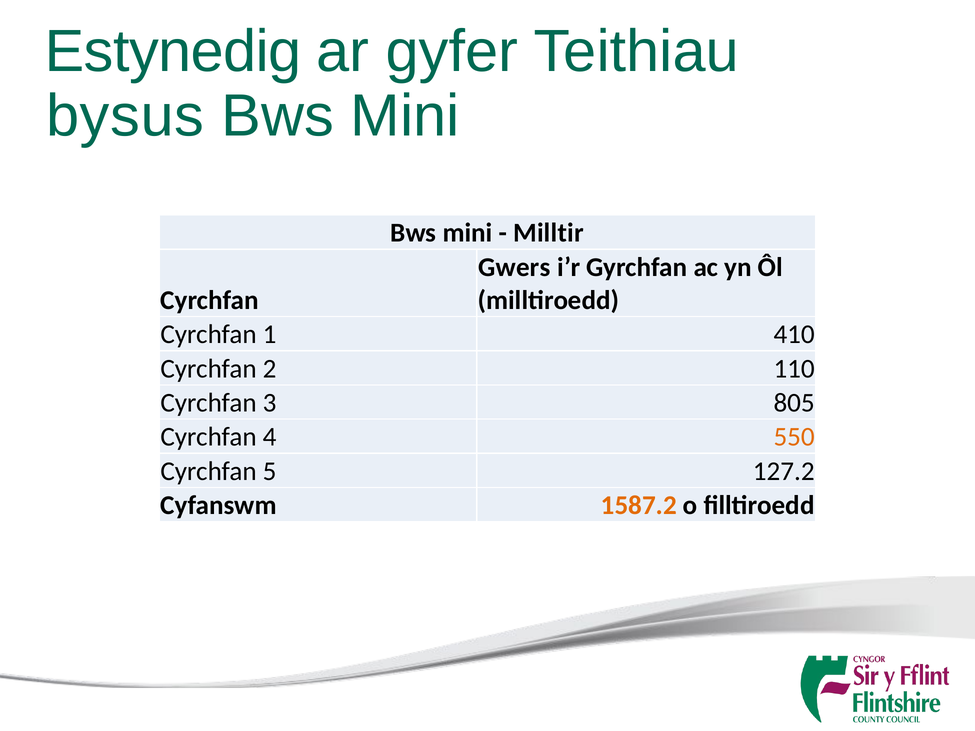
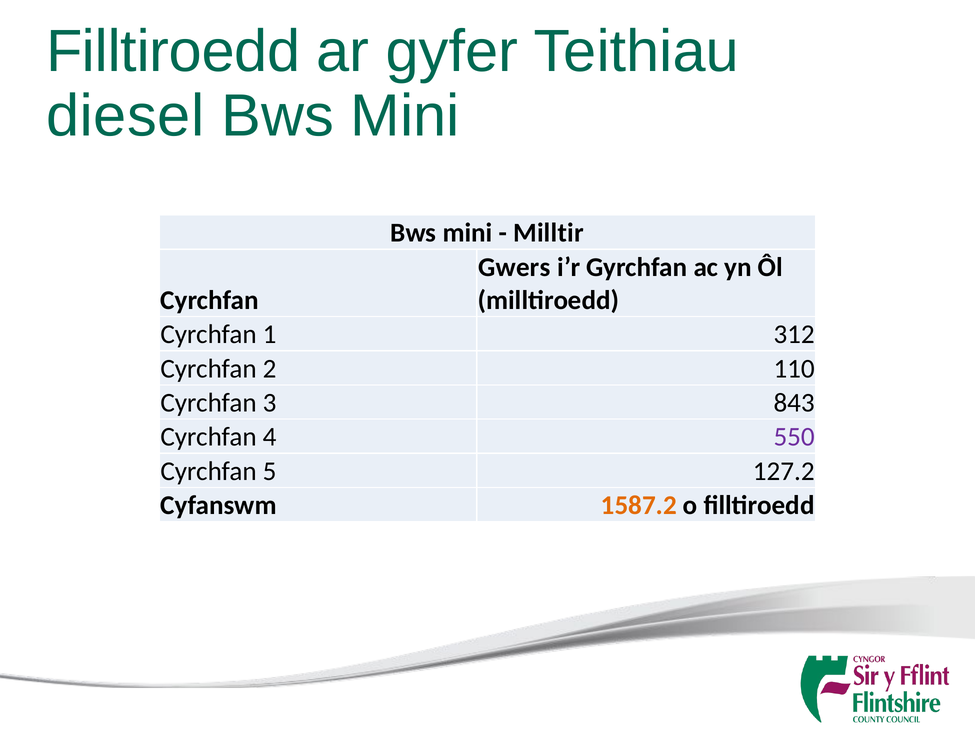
Estynedig at (173, 52): Estynedig -> Filltiroedd
bysus: bysus -> diesel
410: 410 -> 312
805: 805 -> 843
550 colour: orange -> purple
